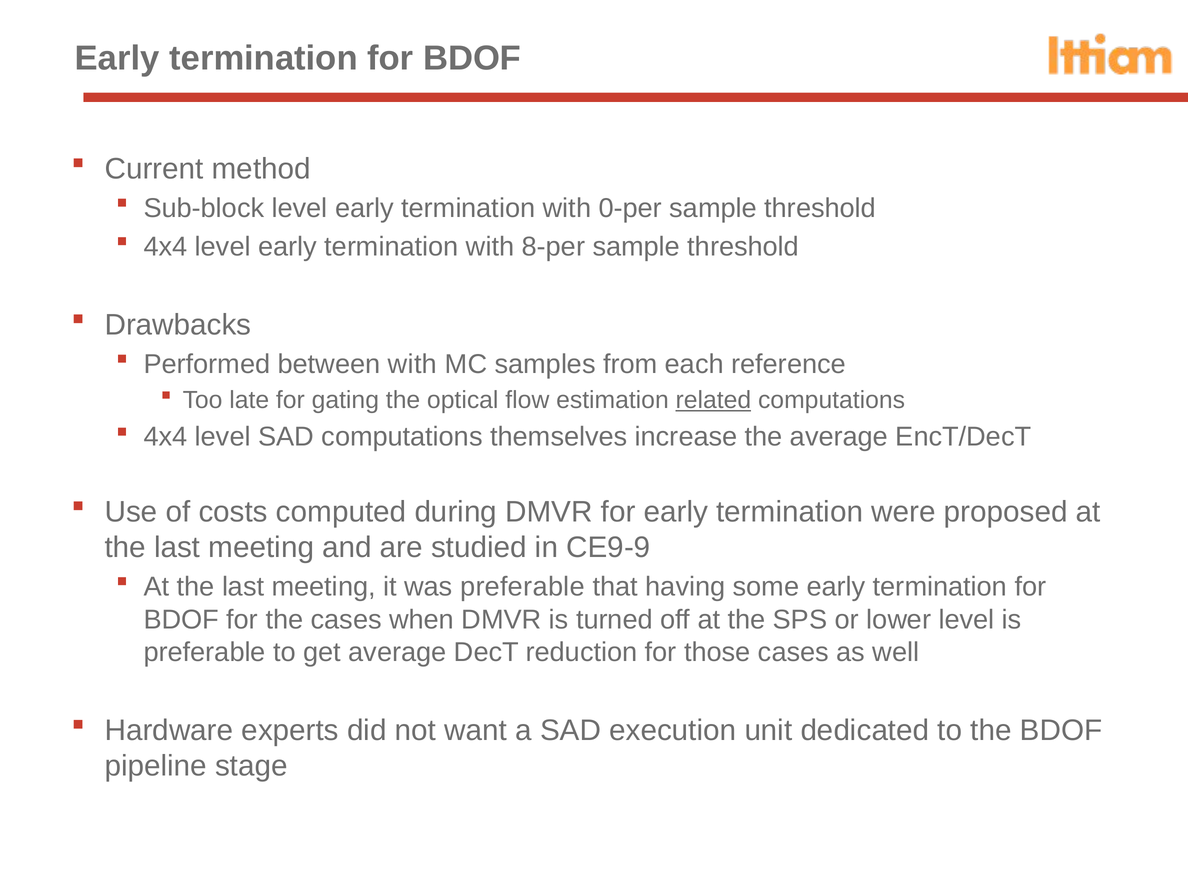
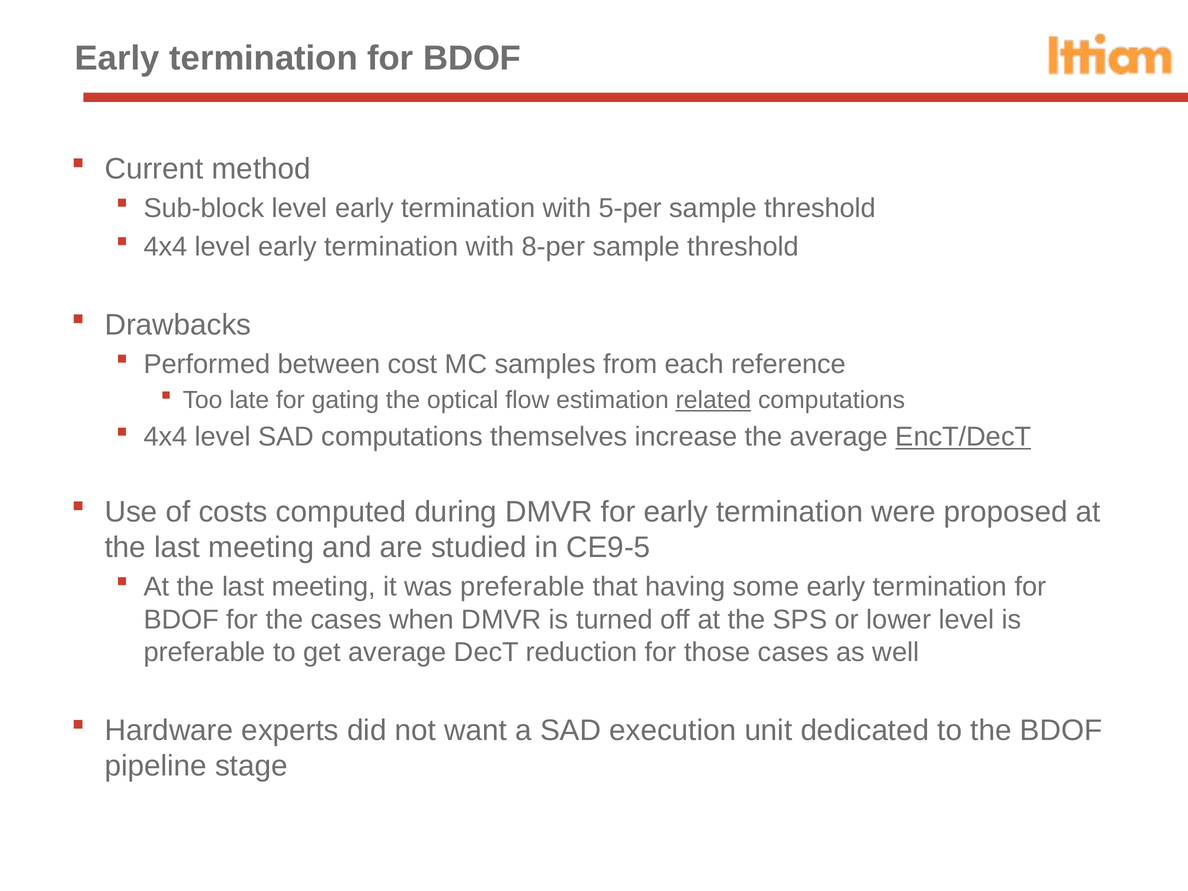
0-per: 0-per -> 5-per
between with: with -> cost
EncT/DecT underline: none -> present
CE9-9: CE9-9 -> CE9-5
